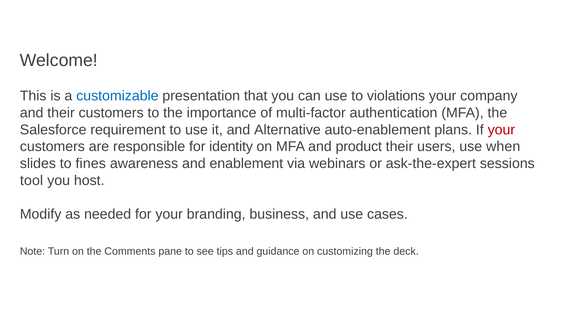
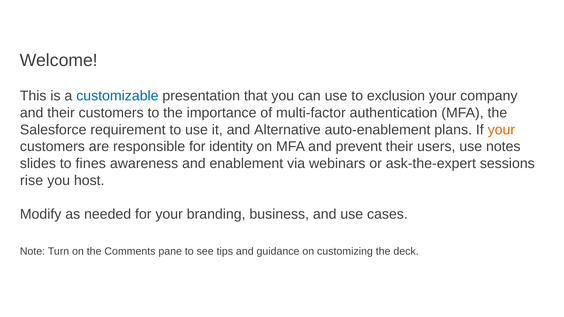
violations: violations -> exclusion
your at (501, 130) colour: red -> orange
product: product -> prevent
when: when -> notes
tool: tool -> rise
